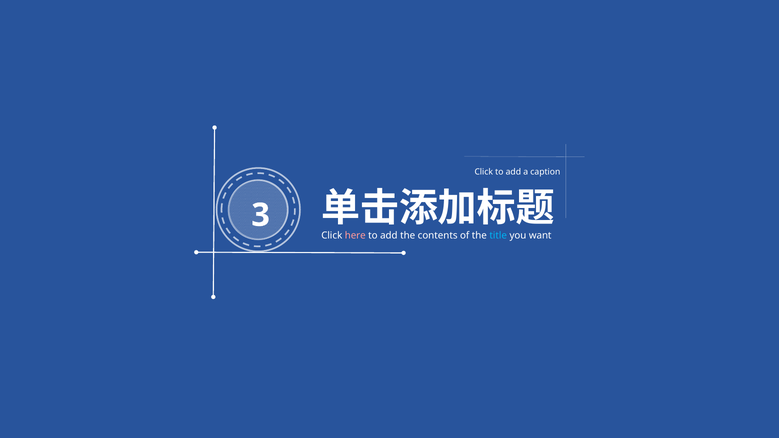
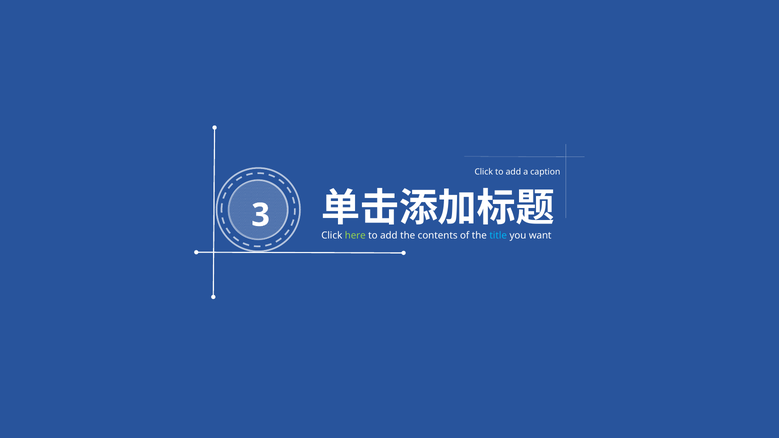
here colour: pink -> light green
